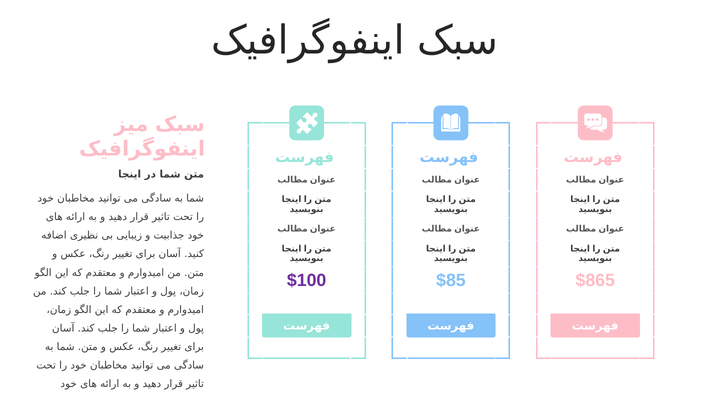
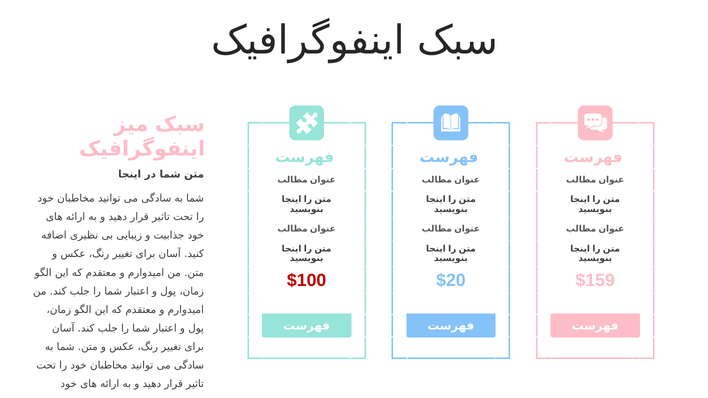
$100 colour: purple -> red
$85: $85 -> $20
$865: $865 -> $159
